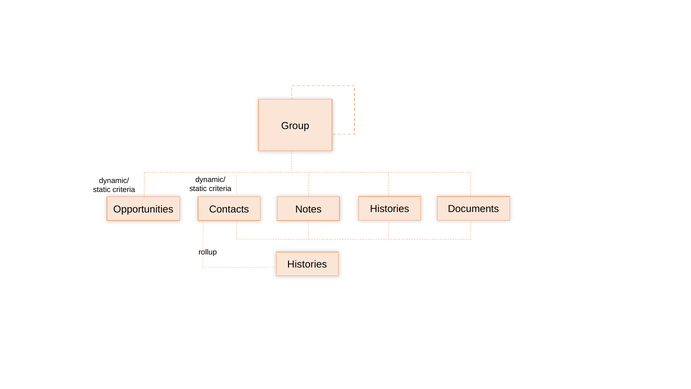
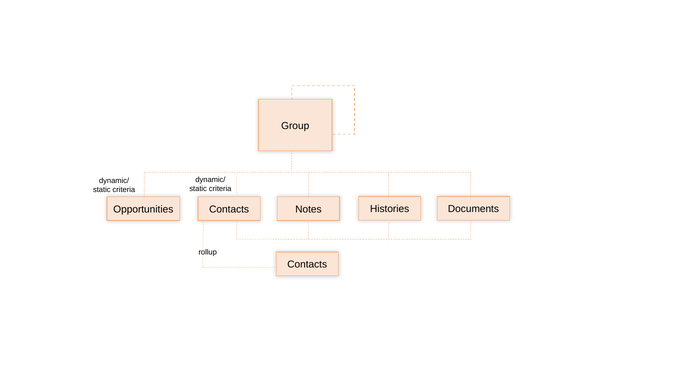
Histories at (307, 264): Histories -> Contacts
